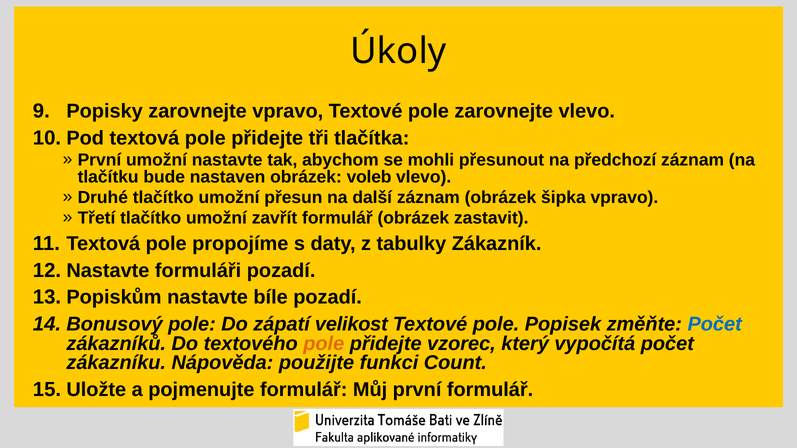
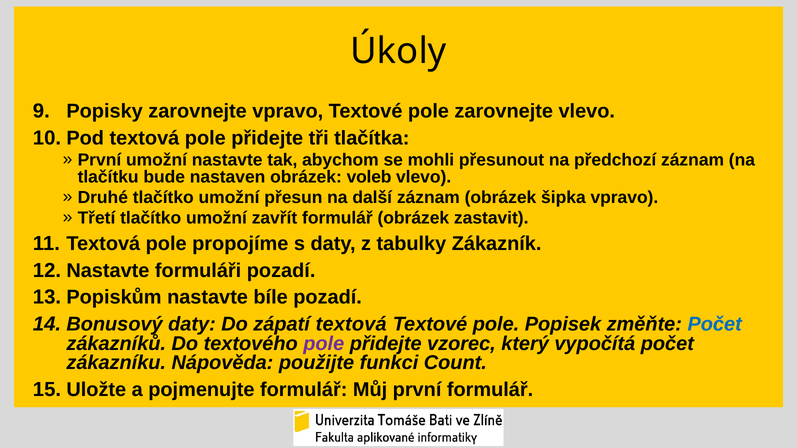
Bonusový pole: pole -> daty
zápatí velikost: velikost -> textová
pole at (324, 344) colour: orange -> purple
